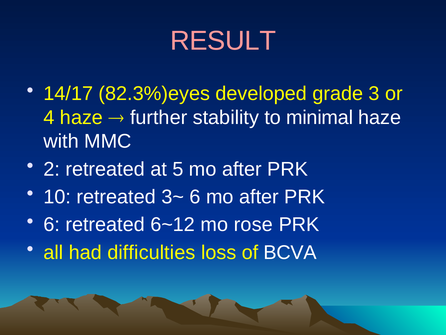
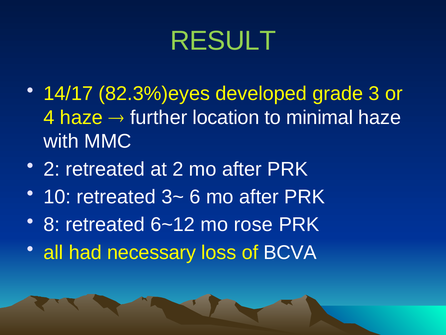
RESULT colour: pink -> light green
stability: stability -> location
at 5: 5 -> 2
6 at (52, 224): 6 -> 8
difficulties: difficulties -> necessary
